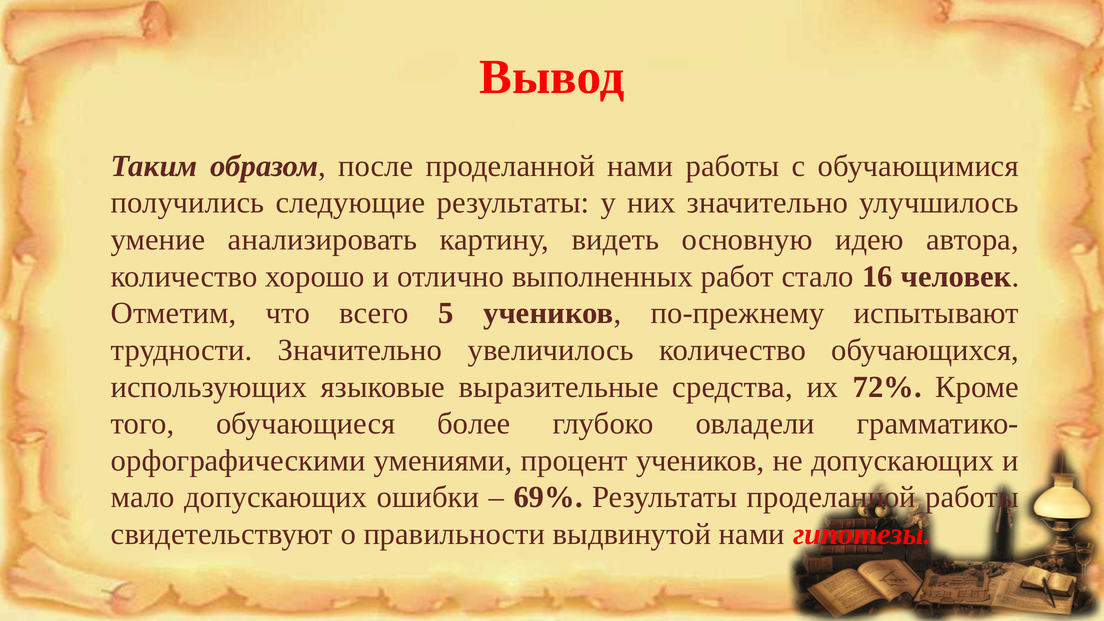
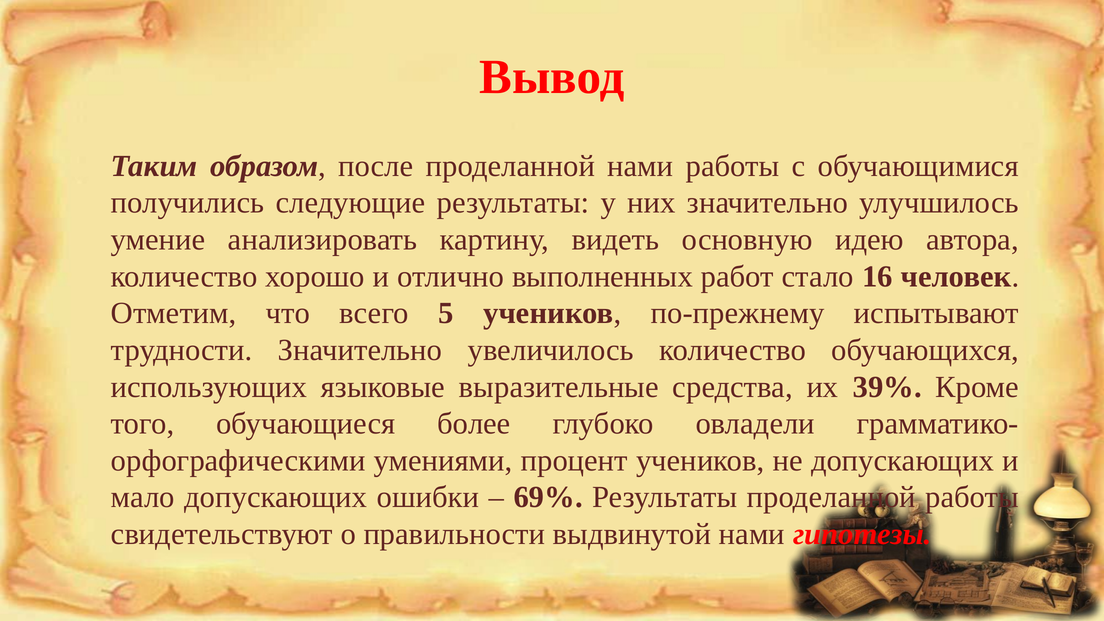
72%: 72% -> 39%
